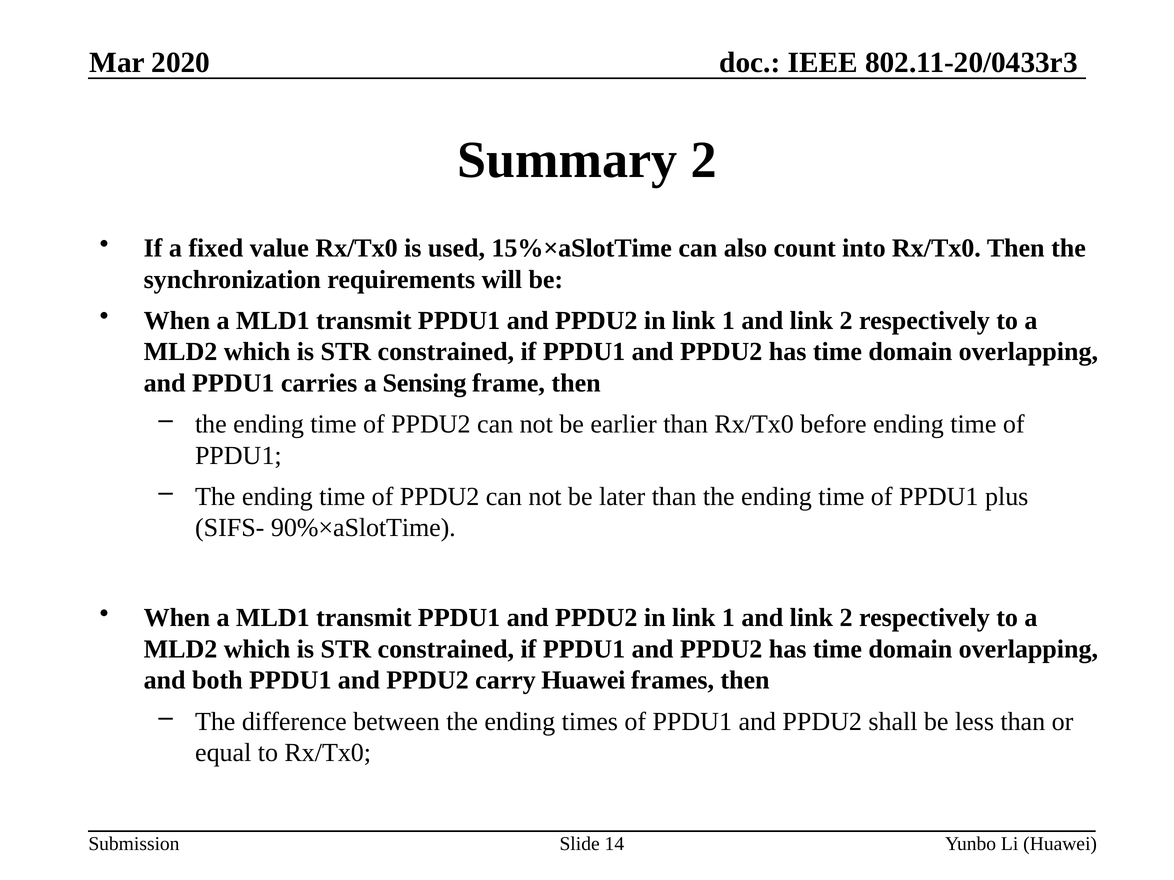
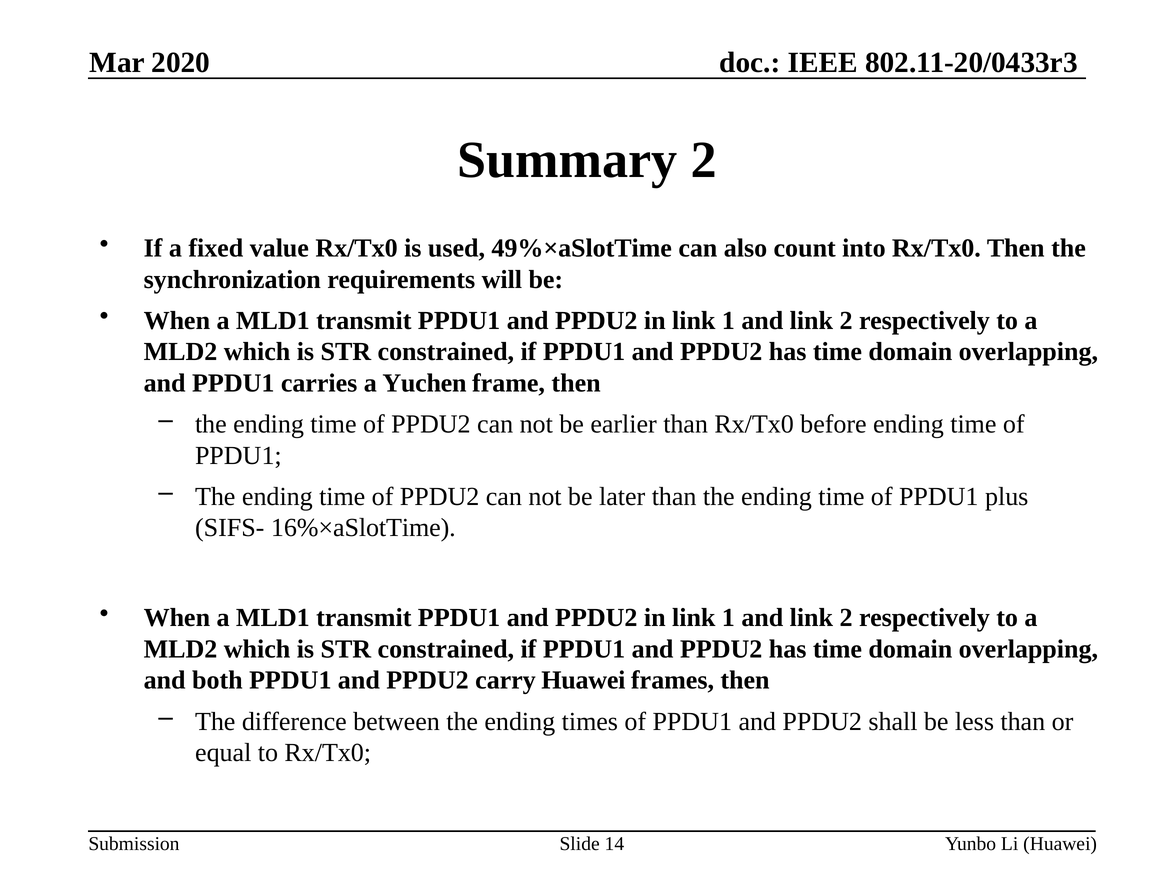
15%×aSlotTime: 15%×aSlotTime -> 49%×aSlotTime
Sensing: Sensing -> Yuchen
90%×aSlotTime: 90%×aSlotTime -> 16%×aSlotTime
